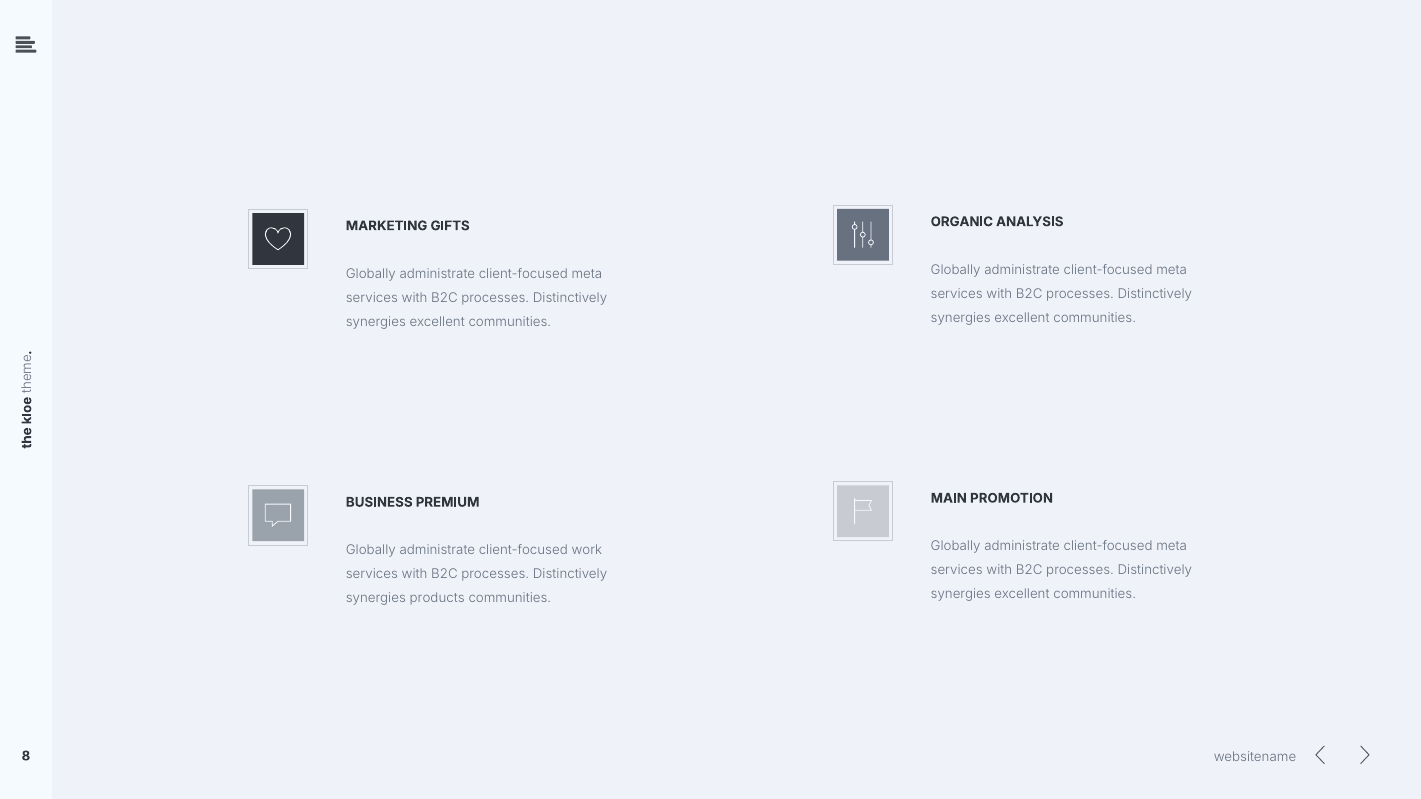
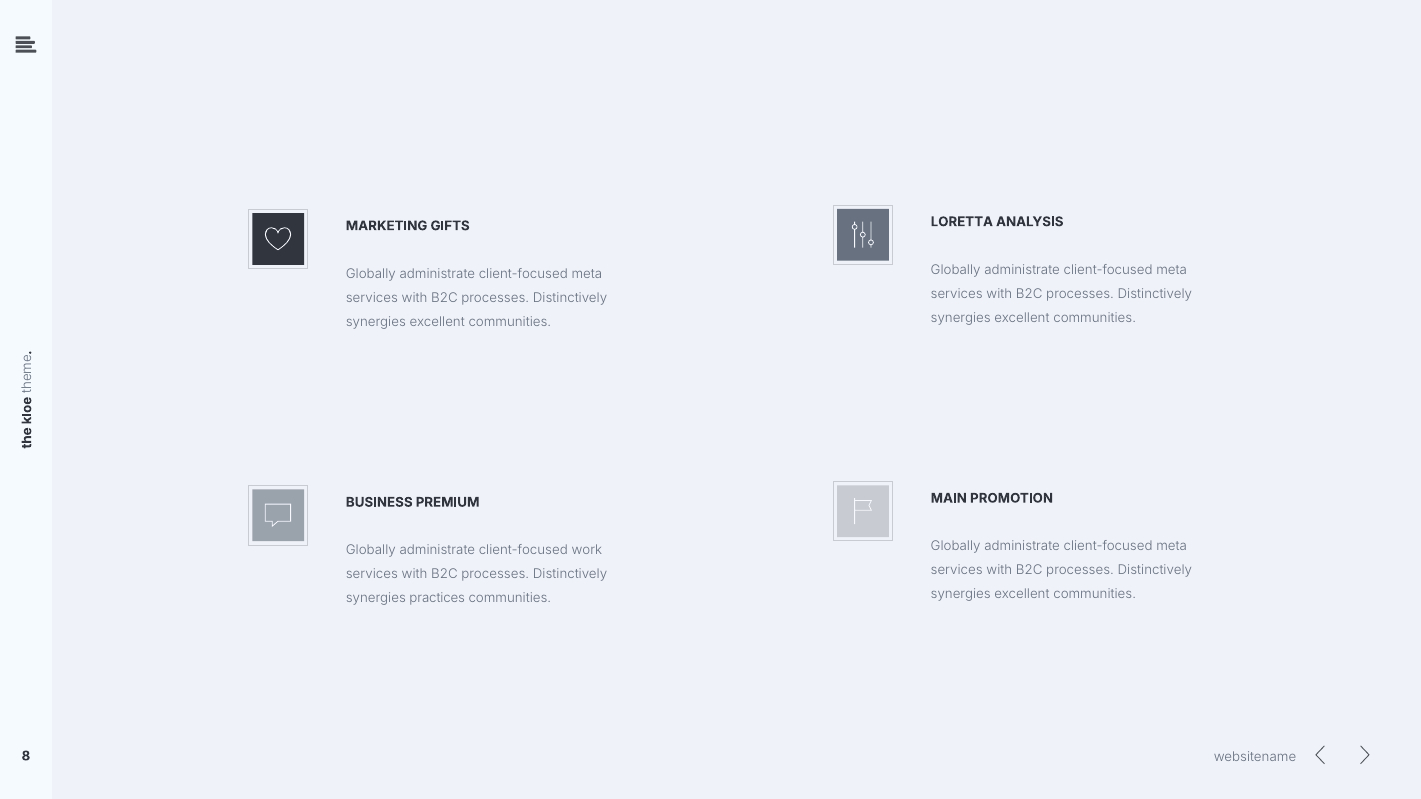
ORGANIC: ORGANIC -> LORETTA
products: products -> practices
